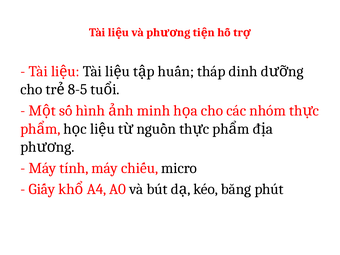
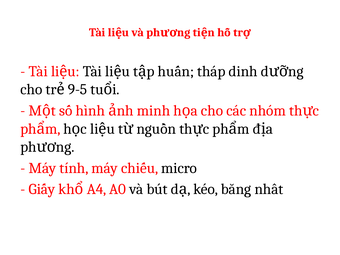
8-5: 8-5 -> 9-5
phút: phút -> nhất
